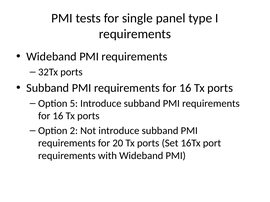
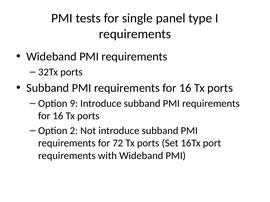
5: 5 -> 9
20: 20 -> 72
